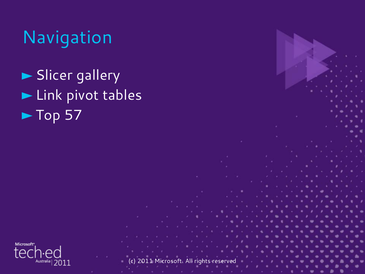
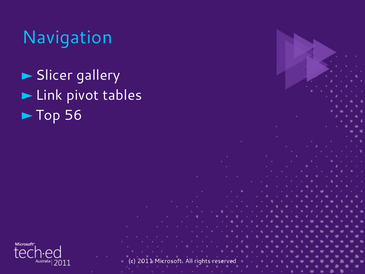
57: 57 -> 56
